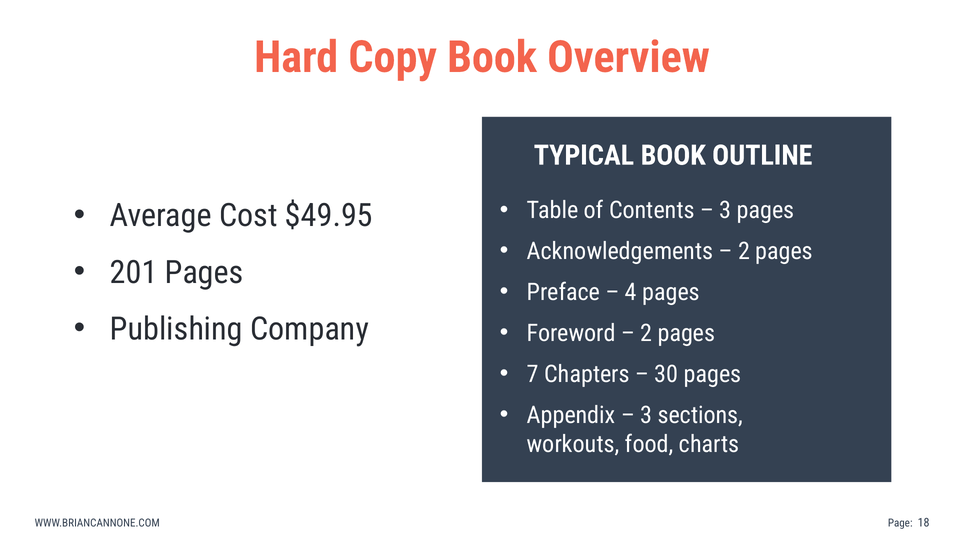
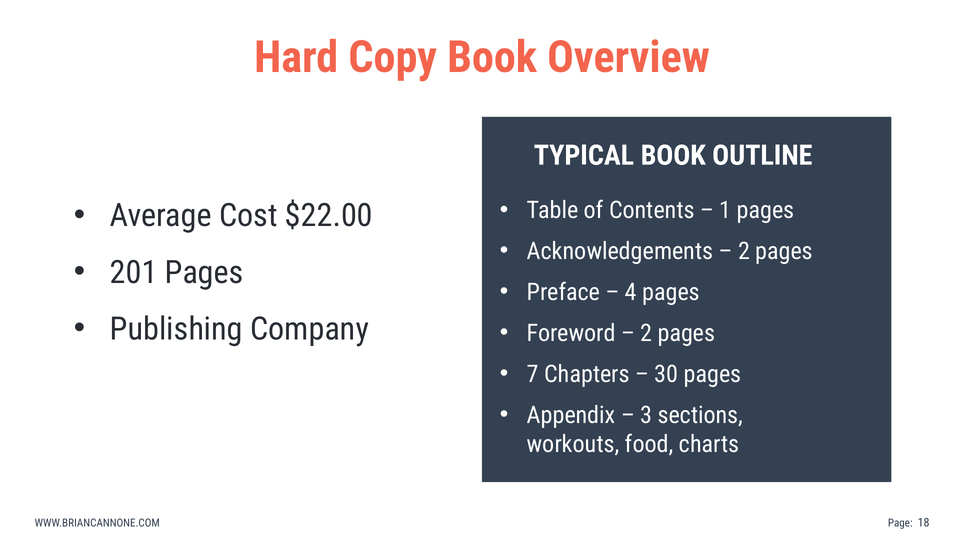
3 at (725, 211): 3 -> 1
$49.95: $49.95 -> $22.00
